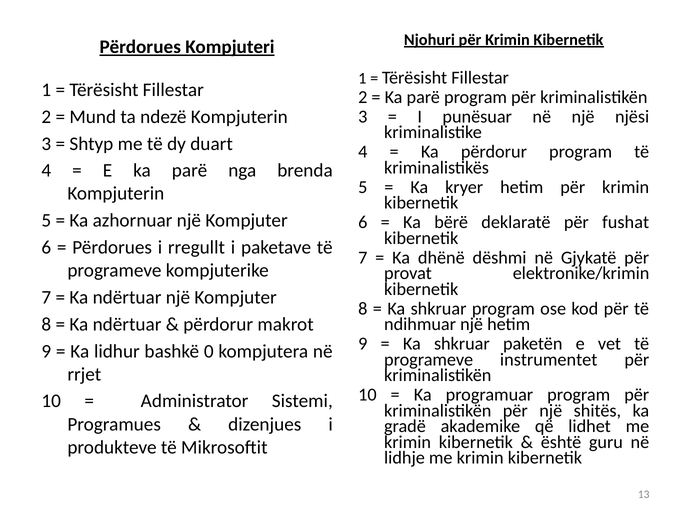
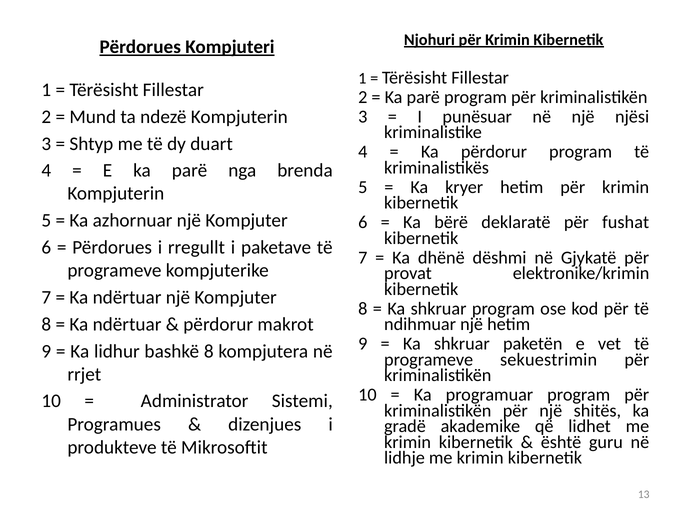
bashkë 0: 0 -> 8
instrumentet: instrumentet -> sekuestrimin
